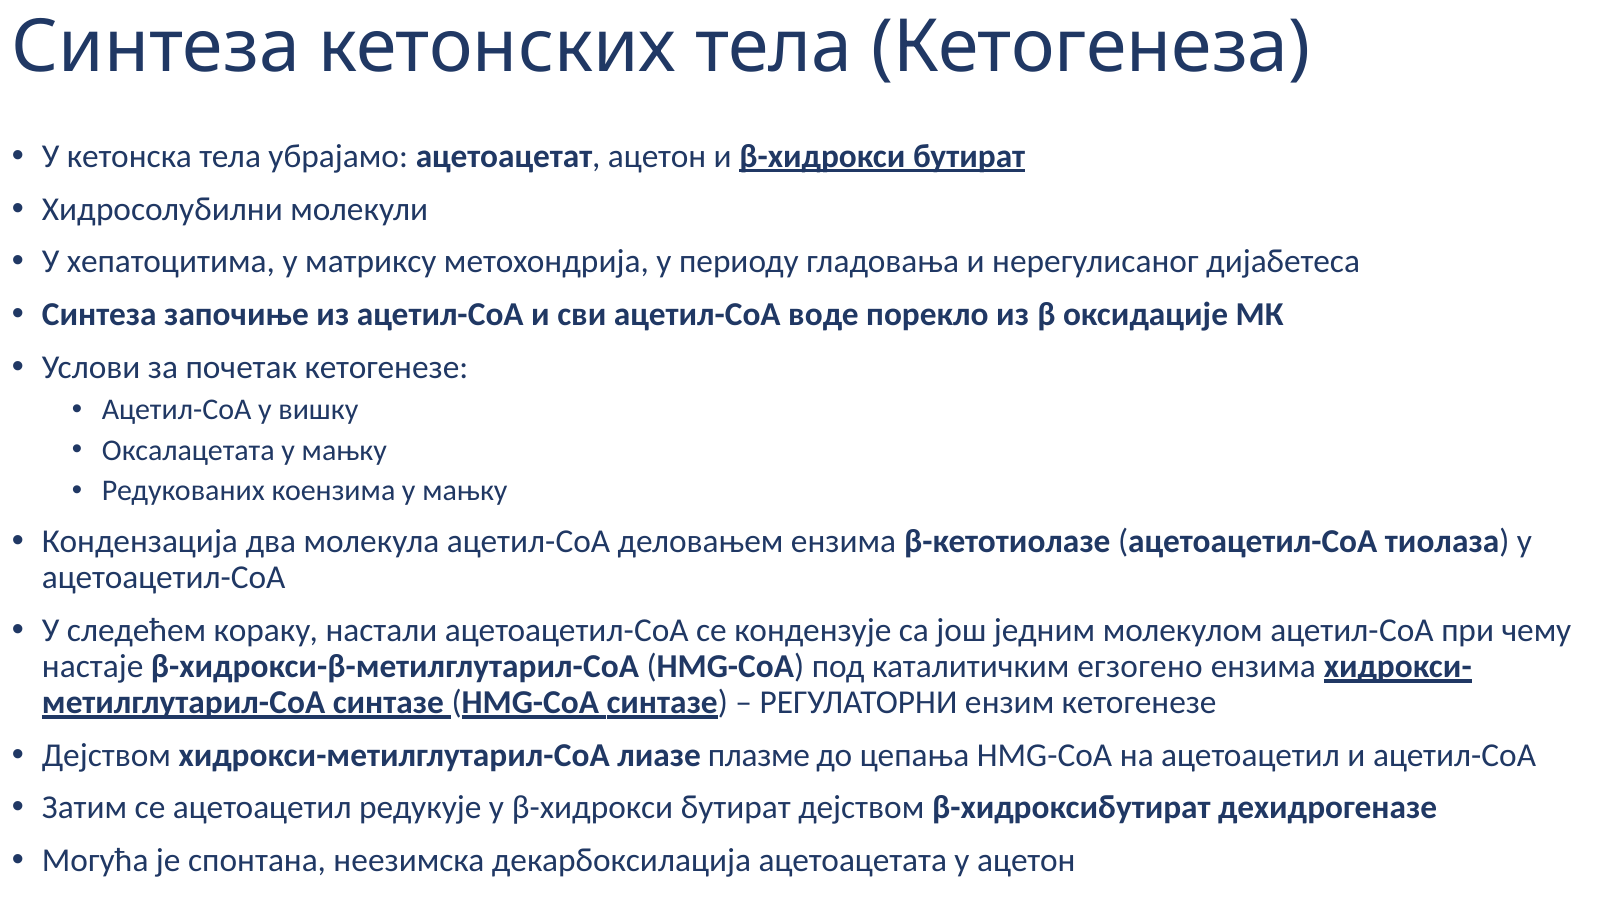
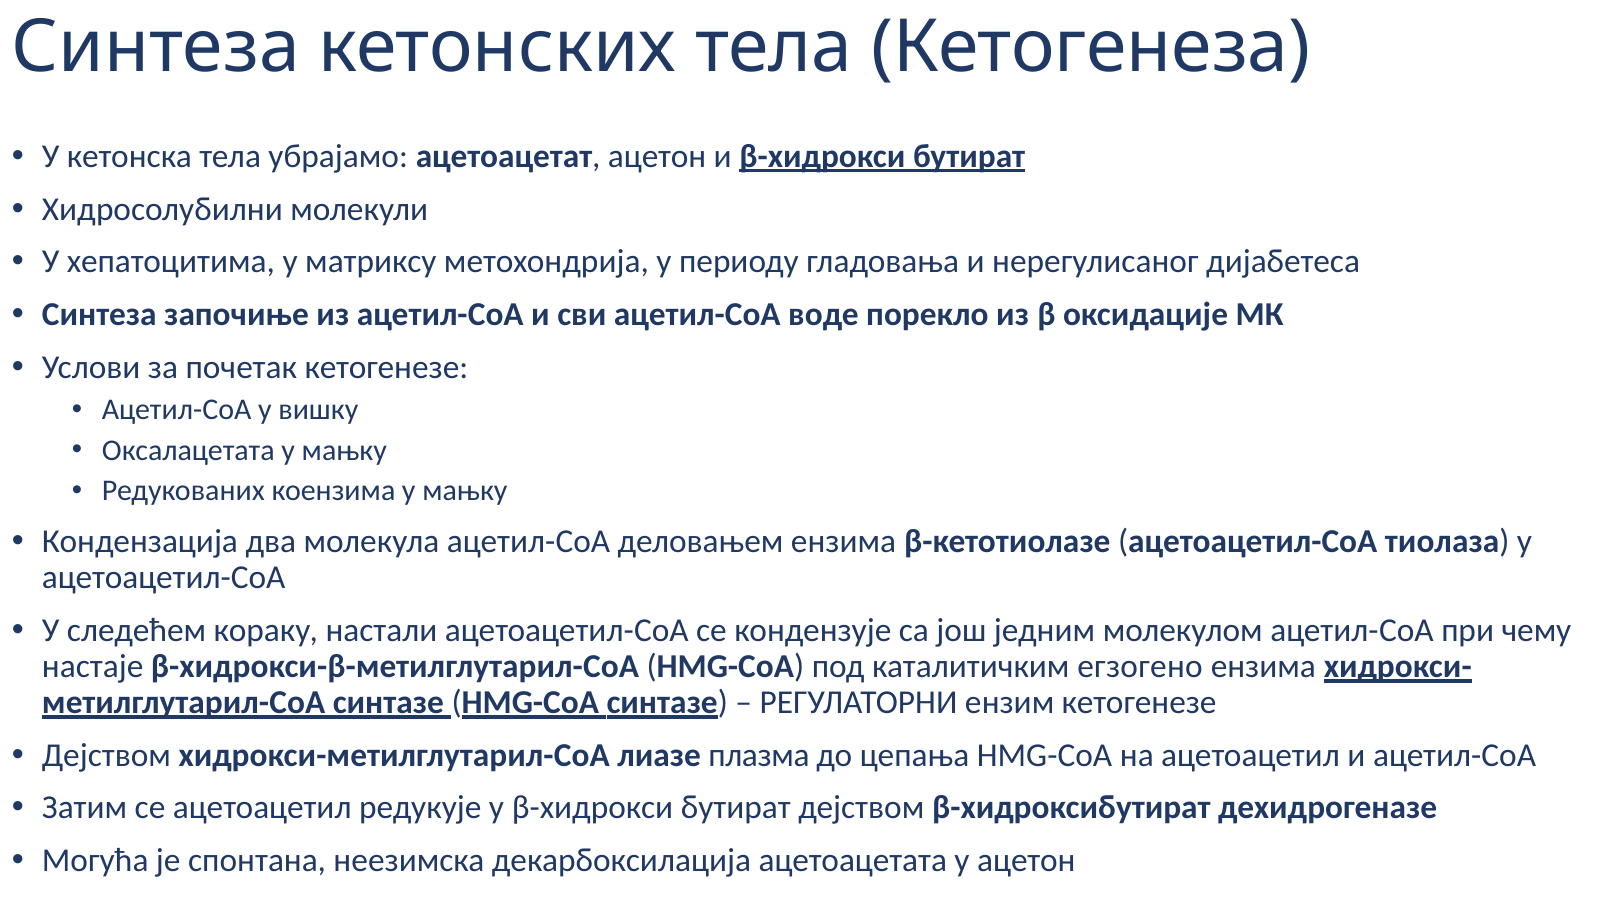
плазме: плазме -> плазма
